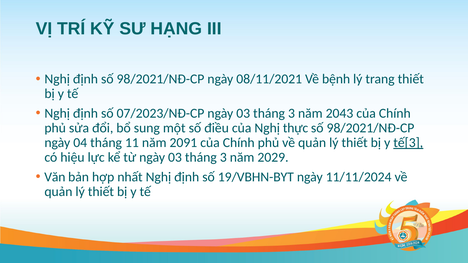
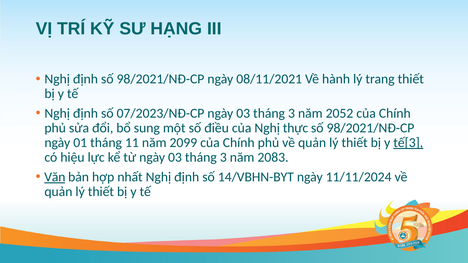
bệnh: bệnh -> hành
2043: 2043 -> 2052
04: 04 -> 01
2091: 2091 -> 2099
2029: 2029 -> 2083
Văn underline: none -> present
19/VBHN-BYT: 19/VBHN-BYT -> 14/VBHN-BYT
